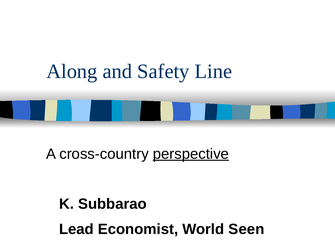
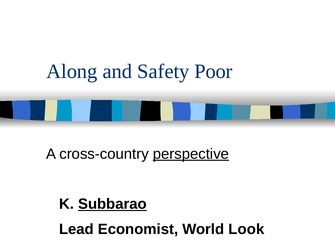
Line: Line -> Poor
Subbarao underline: none -> present
Seen: Seen -> Look
